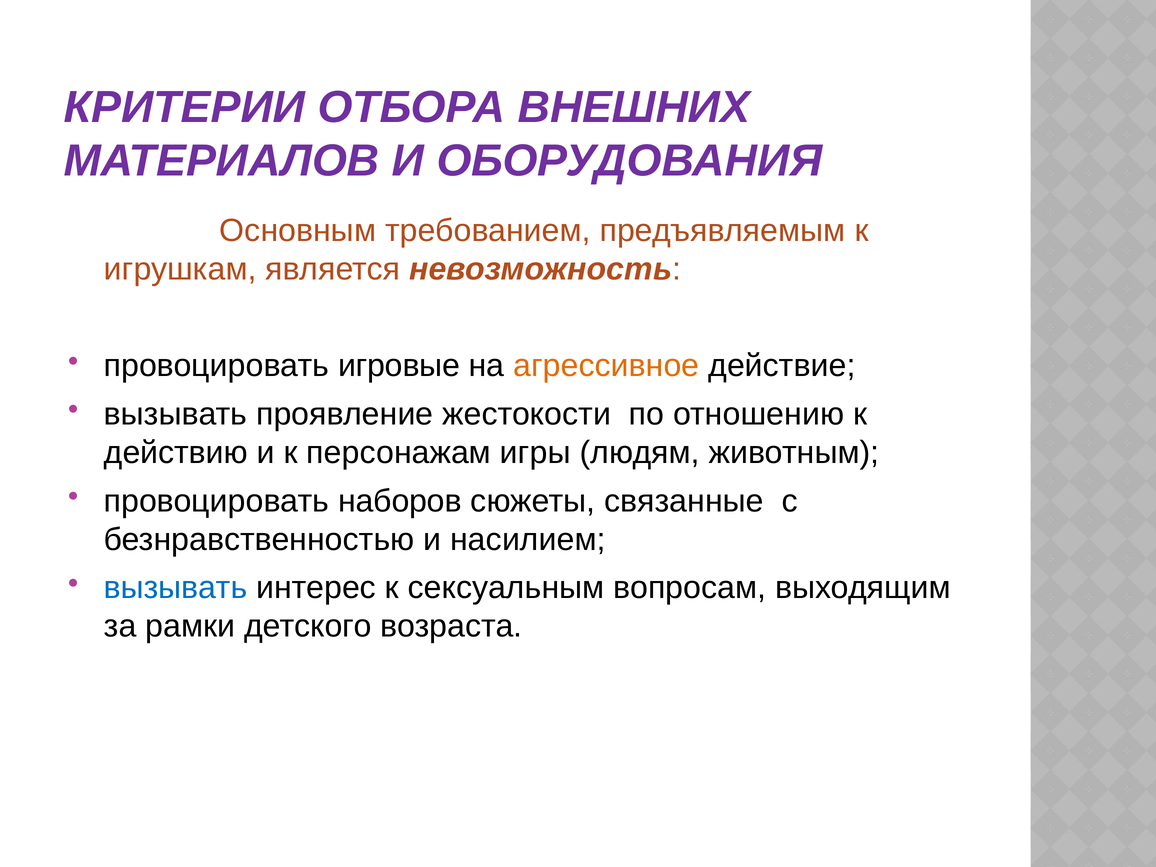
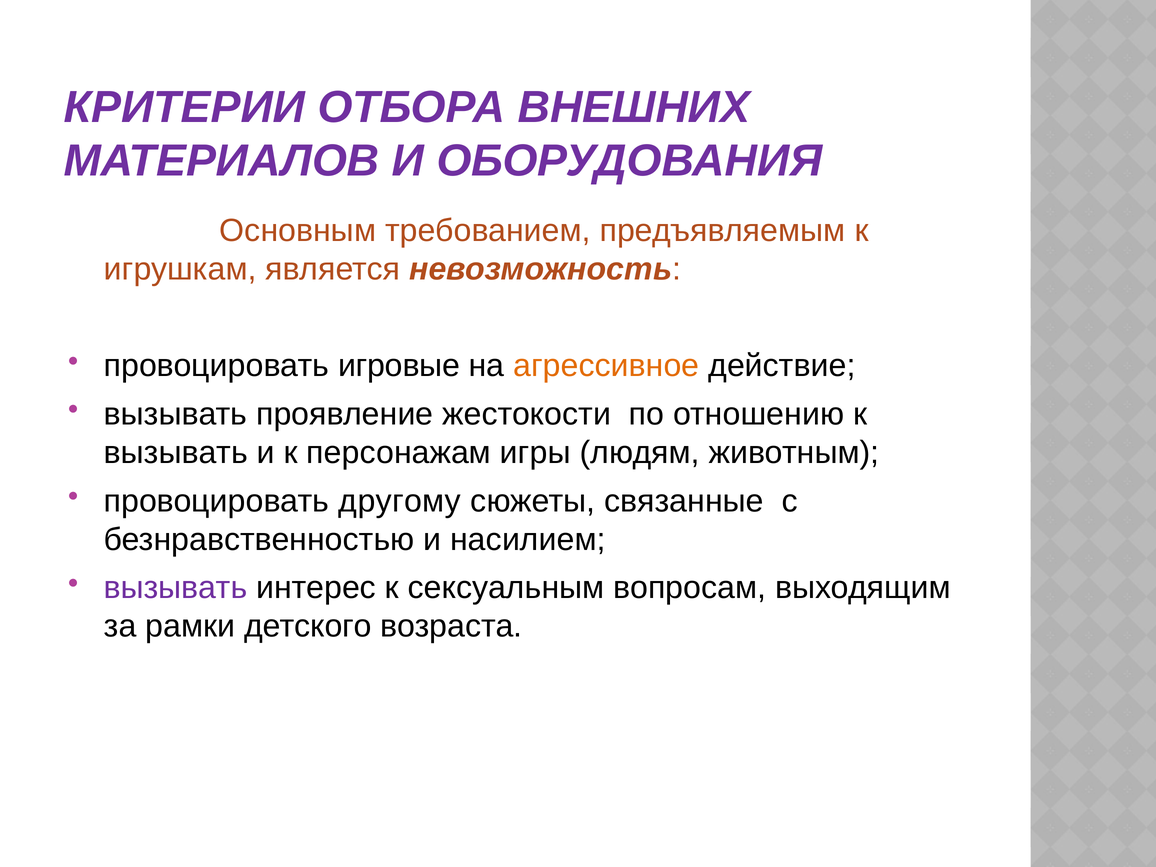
действию at (176, 453): действию -> вызывать
наборов: наборов -> другому
вызывать at (176, 588) colour: blue -> purple
